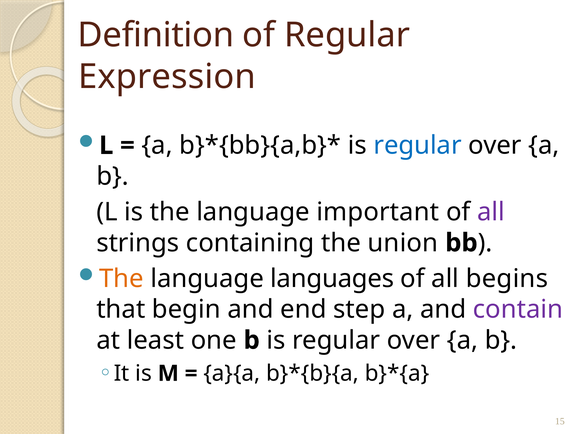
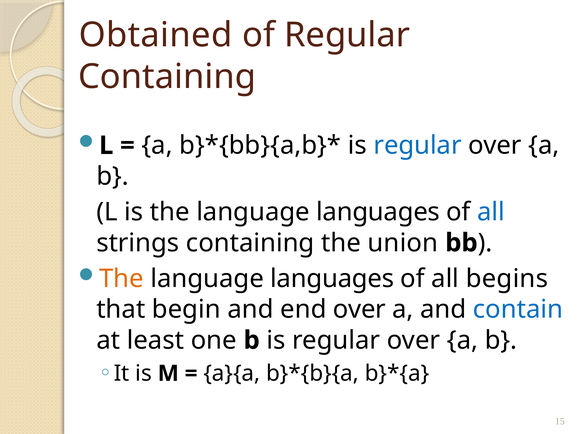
Definition: Definition -> Obtained
Expression at (167, 77): Expression -> Containing
is the language important: important -> languages
all at (491, 212) colour: purple -> blue
end step: step -> over
contain colour: purple -> blue
